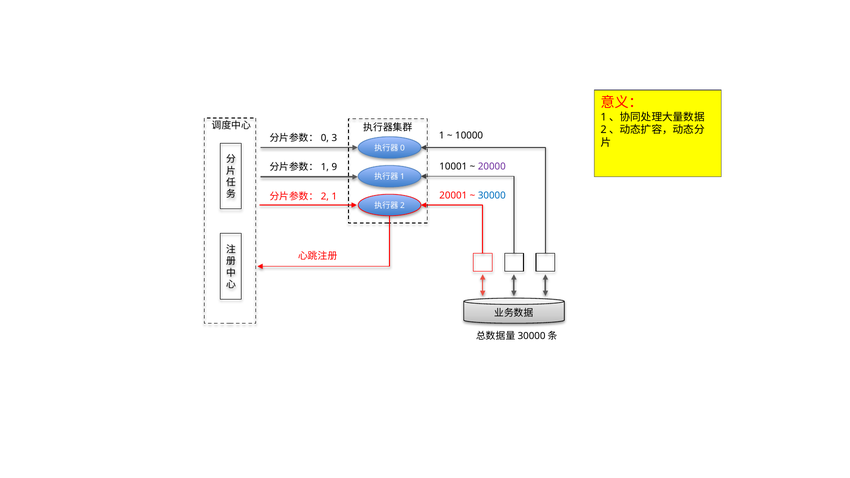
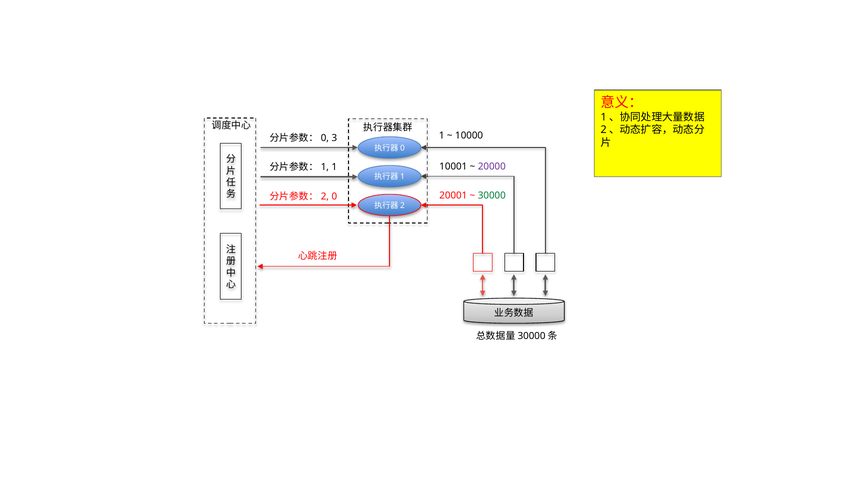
9 at (334, 167): 9 -> 1
1 at (334, 197): 1 -> 0
30000 colour: blue -> green
